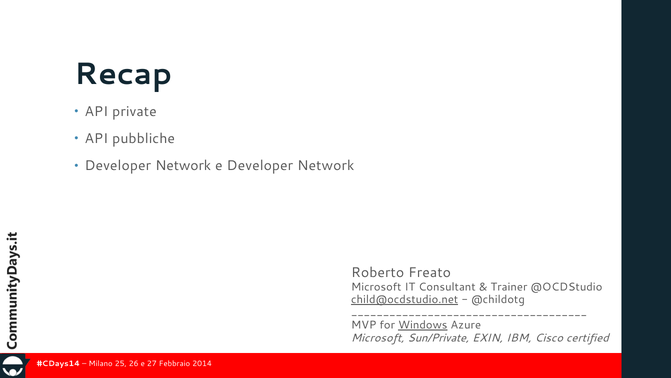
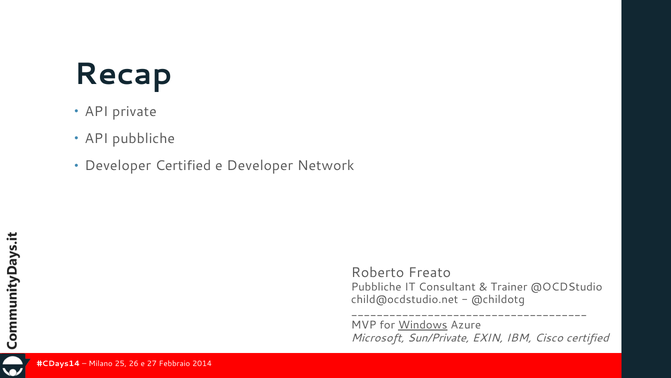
Network at (183, 166): Network -> Certified
Microsoft at (376, 287): Microsoft -> Pubbliche
child@ocdstudio.net underline: present -> none
